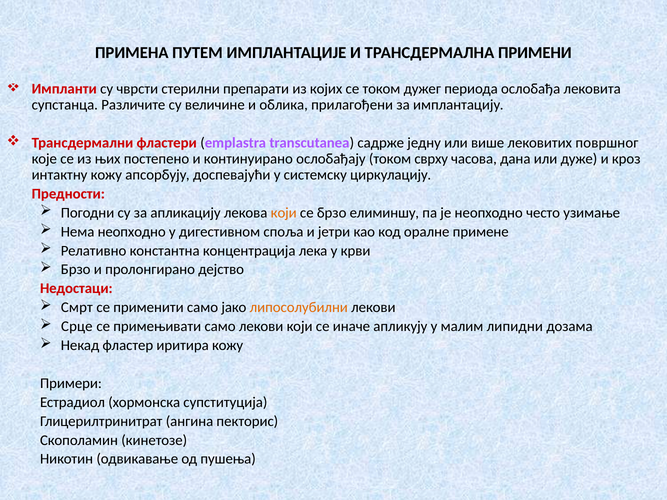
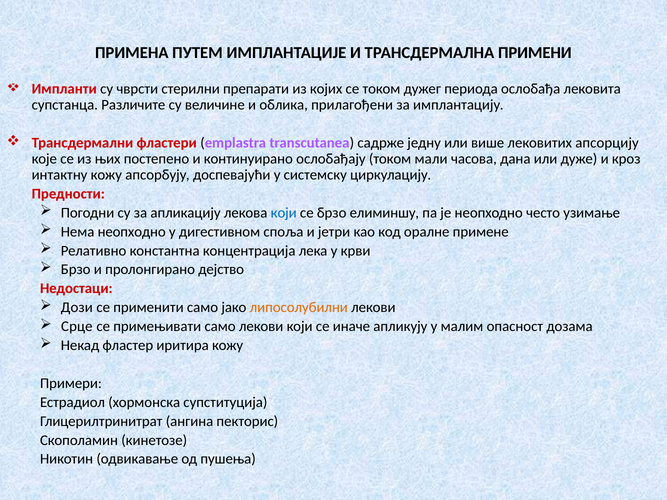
површног: површног -> апсорцију
сврху: сврху -> мали
који at (284, 213) colour: orange -> blue
Смрт: Смрт -> Дози
липидни: липидни -> опасност
